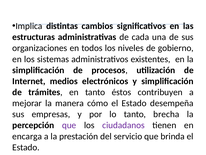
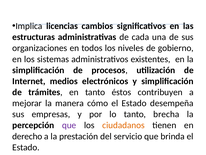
distintas: distintas -> licencias
ciudadanos colour: purple -> orange
encarga: encarga -> derecho
